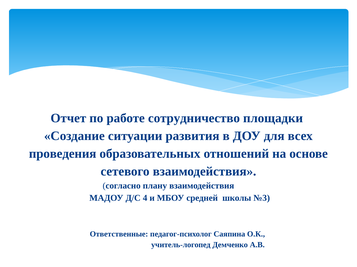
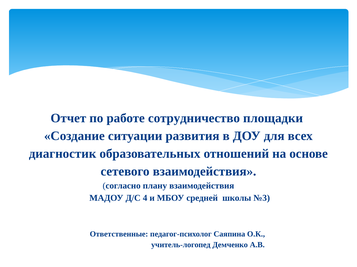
проведения: проведения -> диагностик
